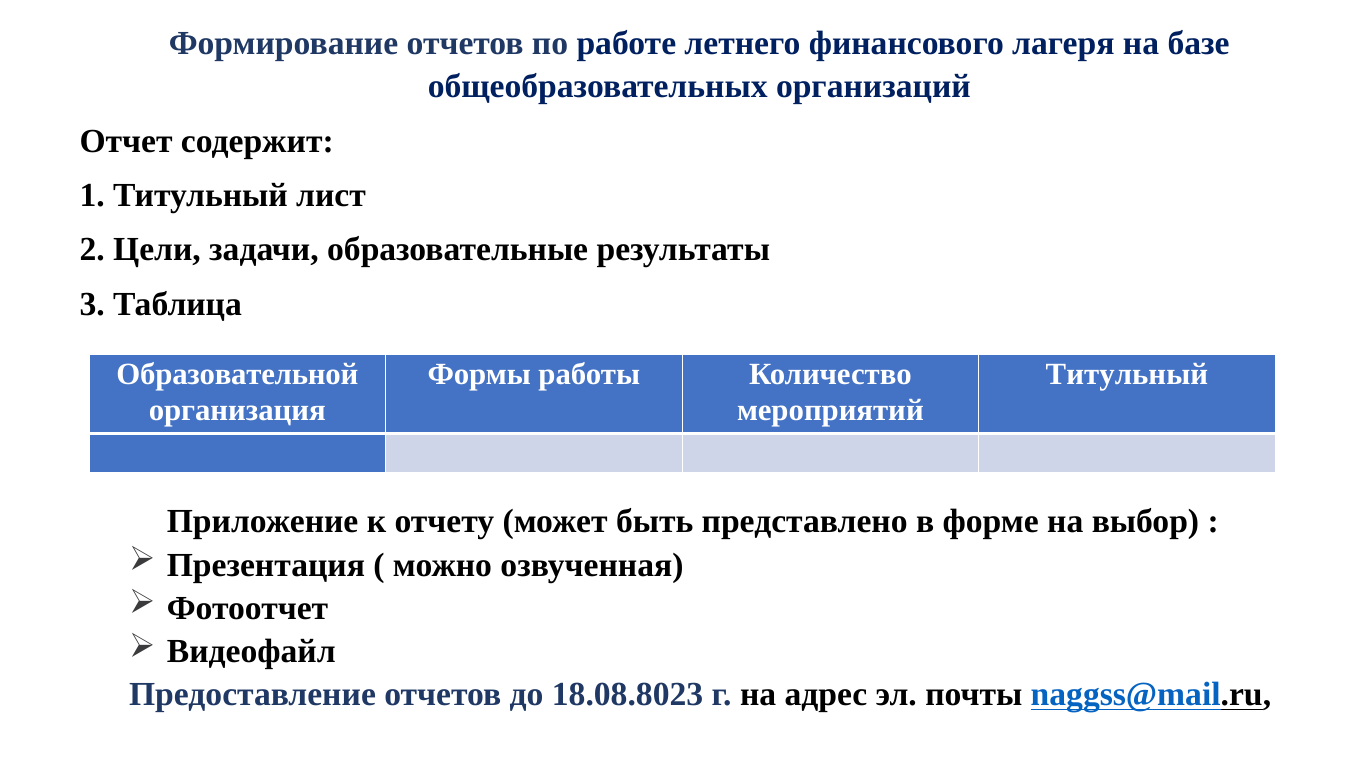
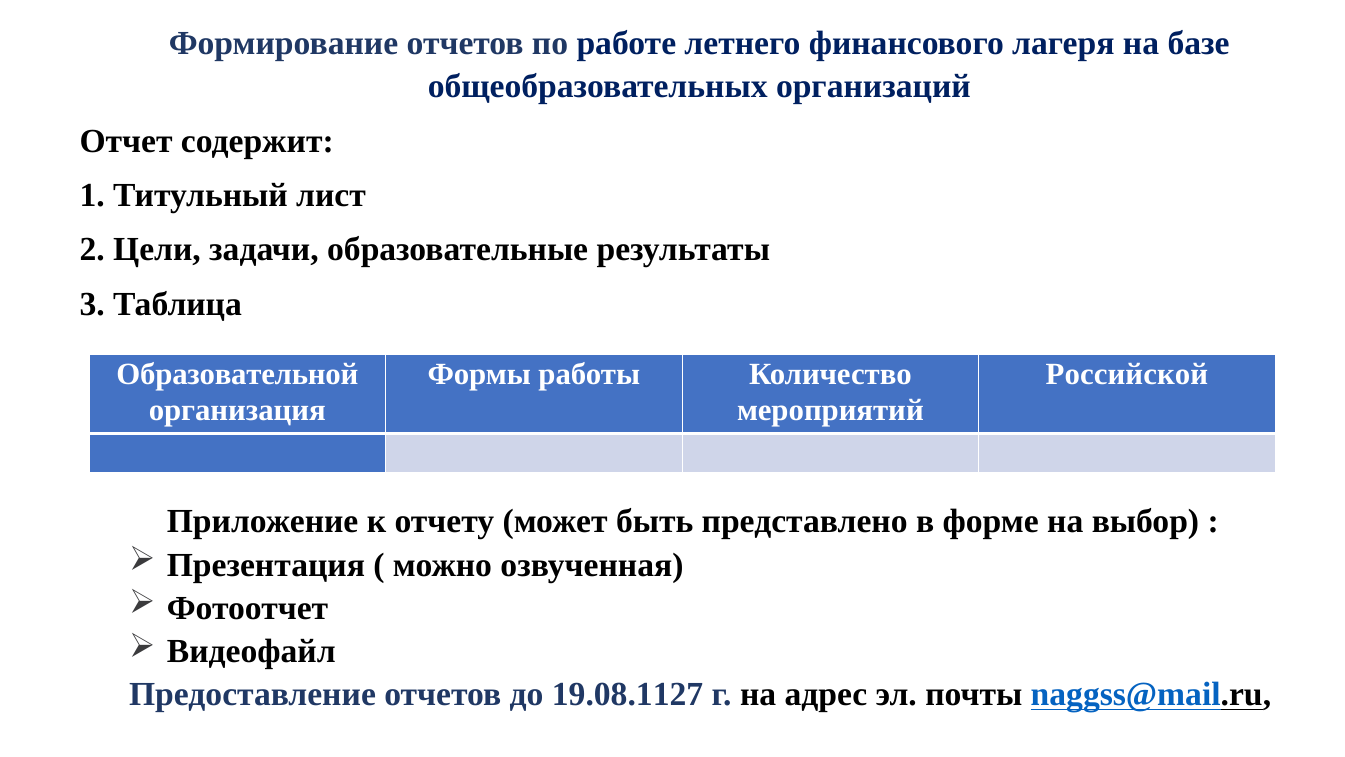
Титульный at (1127, 374): Титульный -> Российской
18.08.8023: 18.08.8023 -> 19.08.1127
